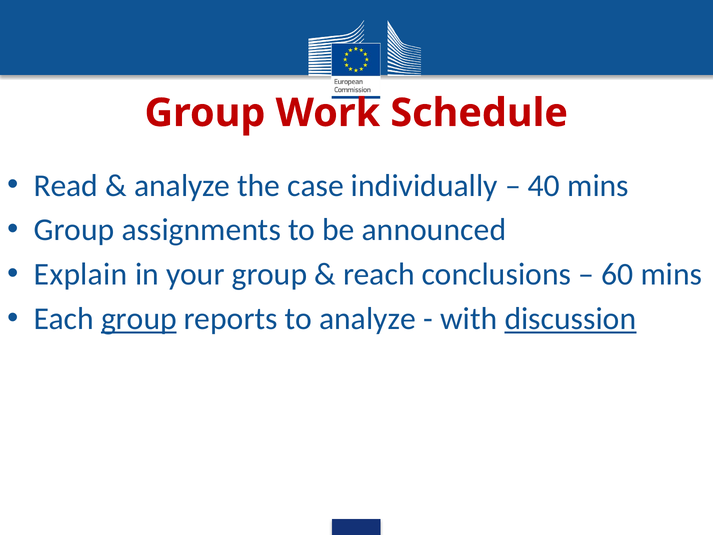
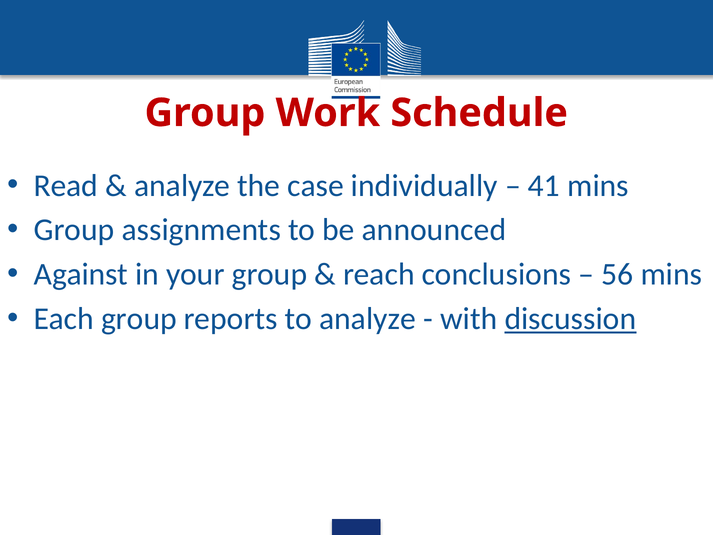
40: 40 -> 41
Explain: Explain -> Against
60: 60 -> 56
group at (139, 319) underline: present -> none
